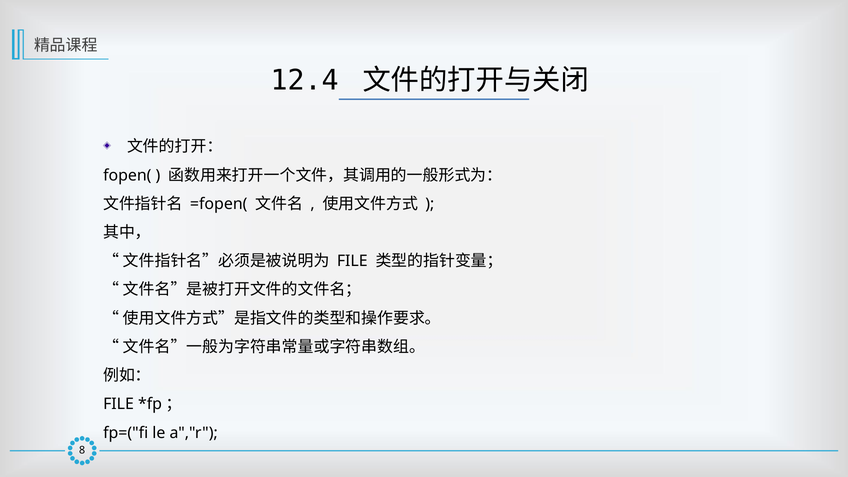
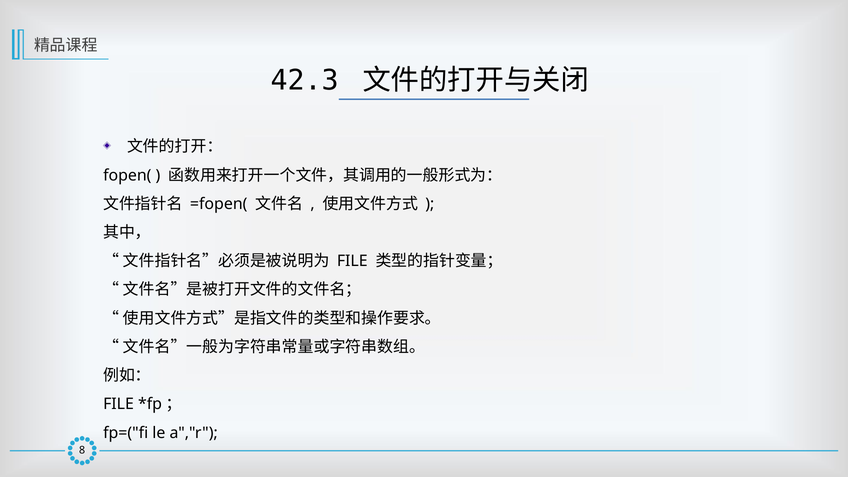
12.4: 12.4 -> 42.3
